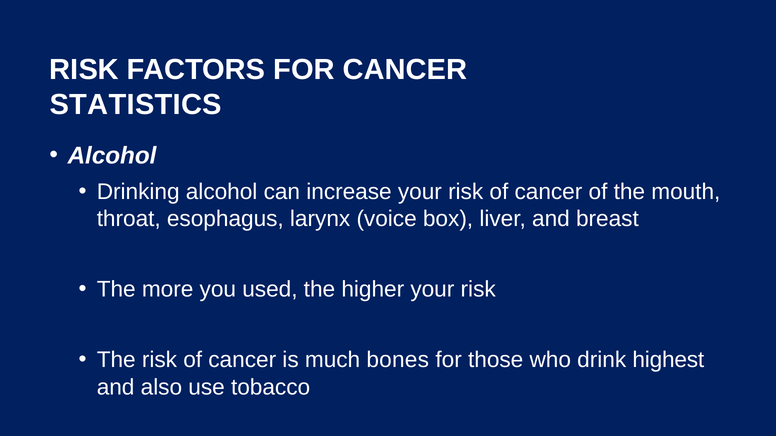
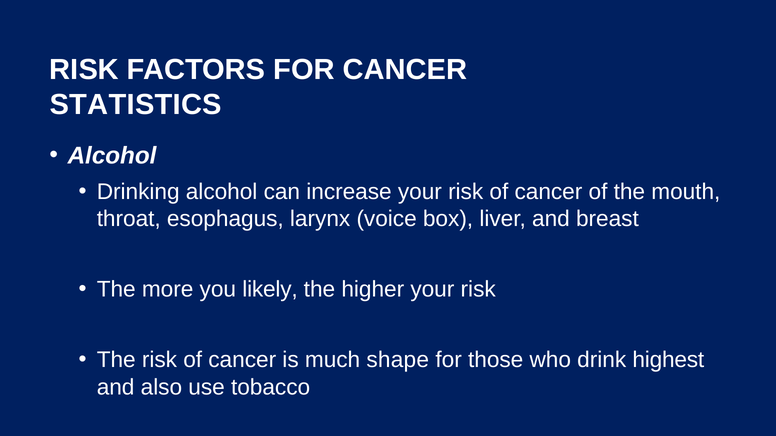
used: used -> likely
bones: bones -> shape
